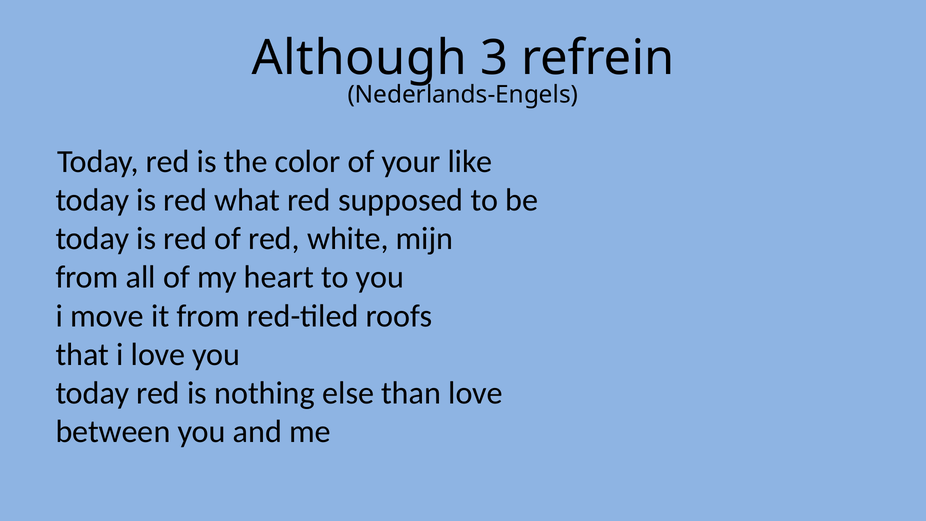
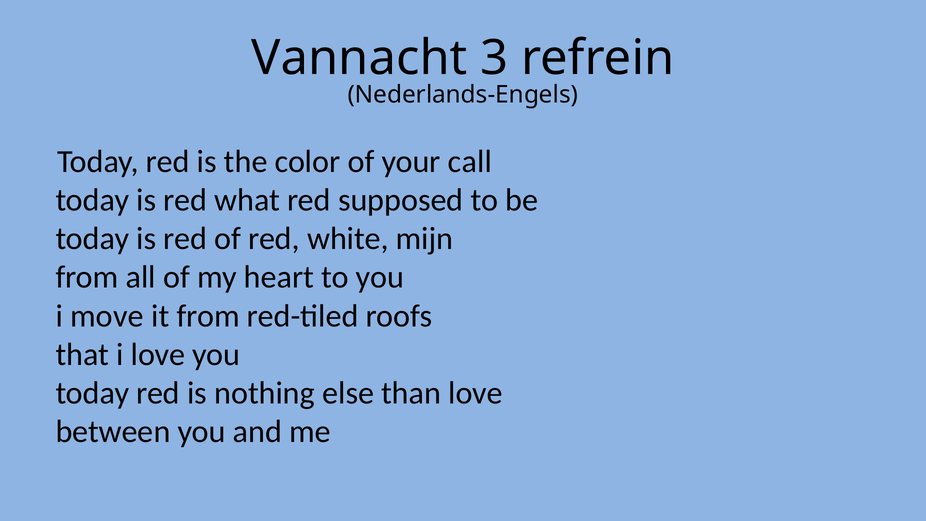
Although: Although -> Vannacht
like: like -> call
